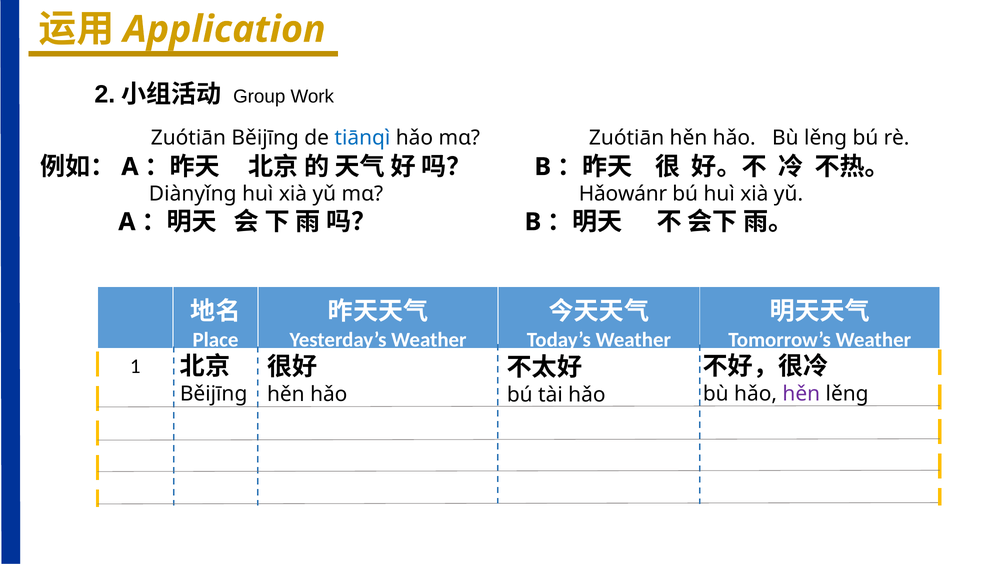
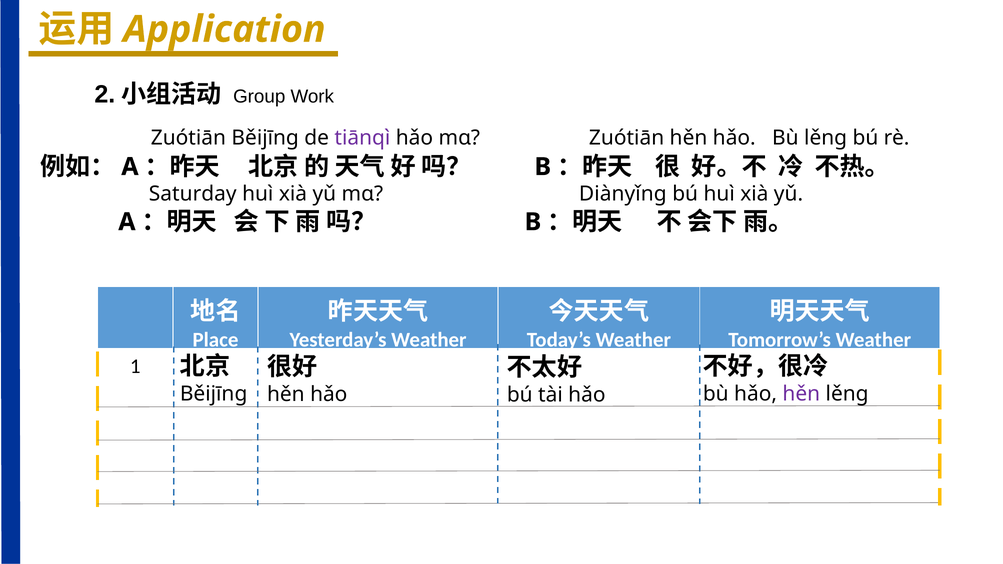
tiānqì colour: blue -> purple
Diànyǐnɡ: Diànyǐnɡ -> Saturday
Hǎowánr: Hǎowánr -> Diànyǐnɡ
